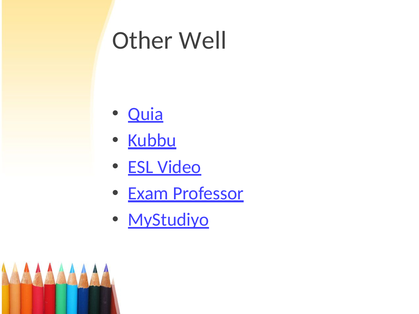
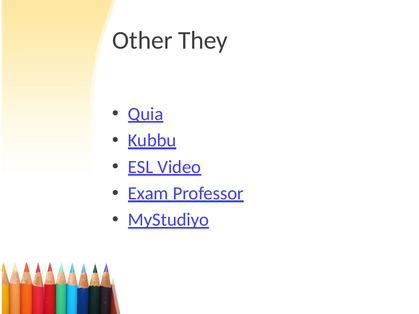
Well: Well -> They
